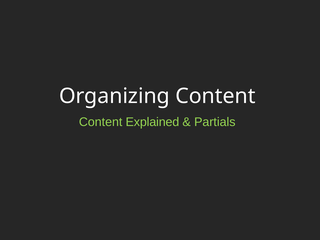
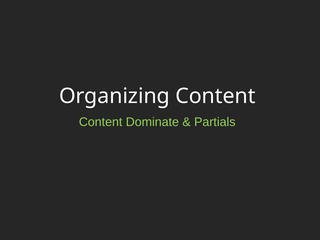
Explained: Explained -> Dominate
